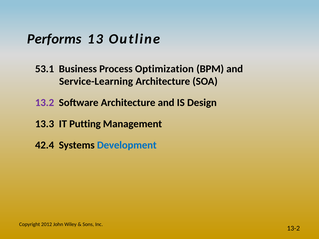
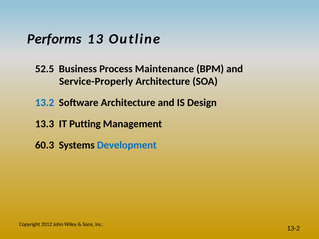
53.1: 53.1 -> 52.5
Optimization: Optimization -> Maintenance
Service-Learning: Service-Learning -> Service-Properly
13.2 colour: purple -> blue
42.4: 42.4 -> 60.3
